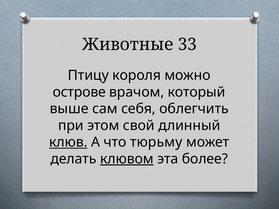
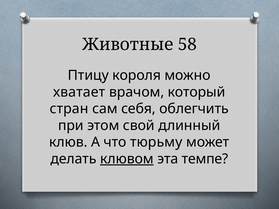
33: 33 -> 58
острове: острове -> хватает
выше: выше -> стран
клюв underline: present -> none
более: более -> темпе
